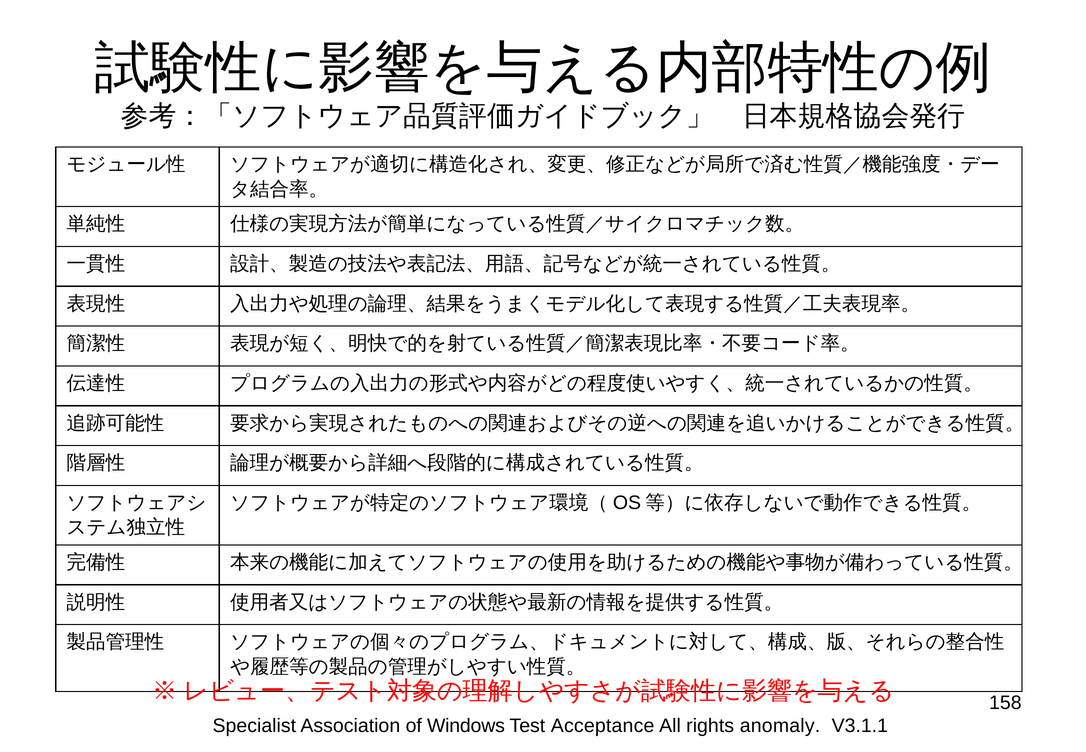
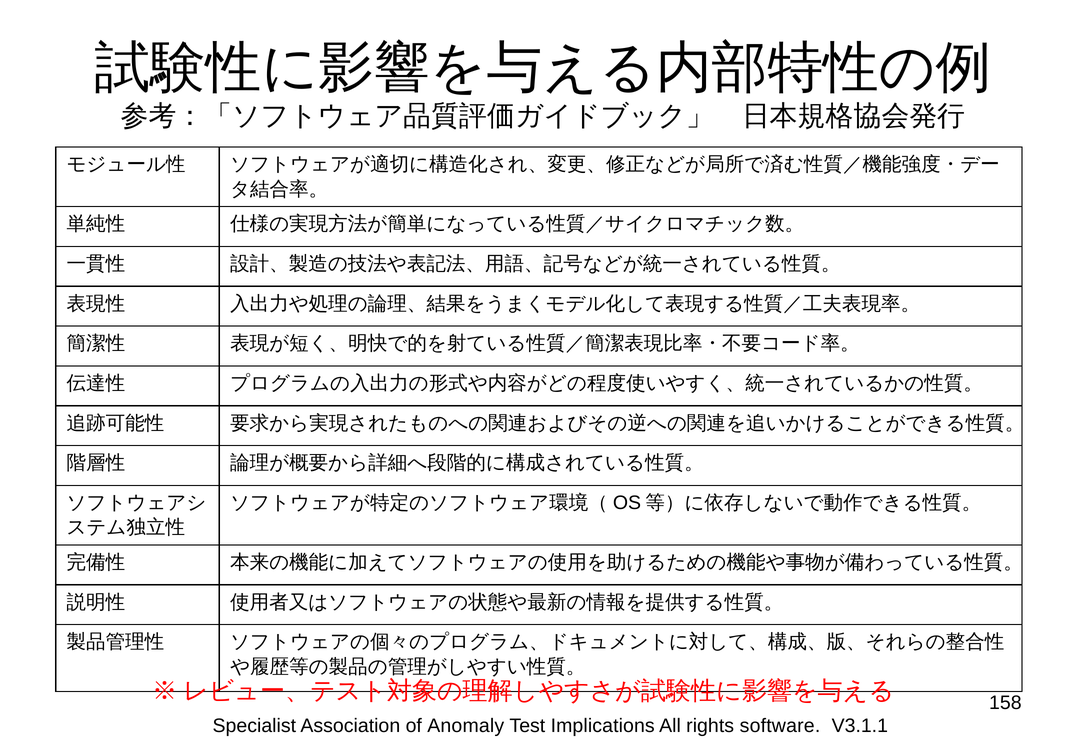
Windows: Windows -> Anomaly
Acceptance: Acceptance -> Implications
anomaly: anomaly -> software
